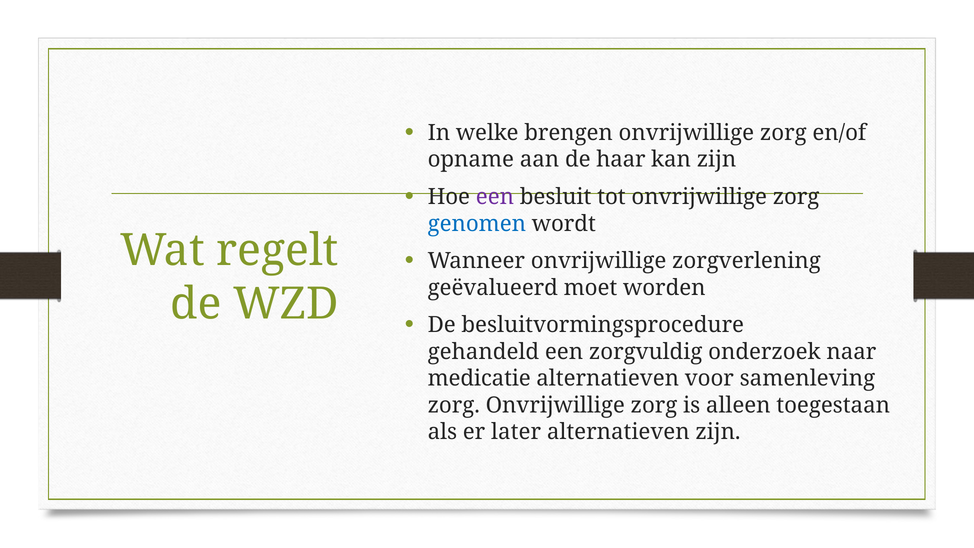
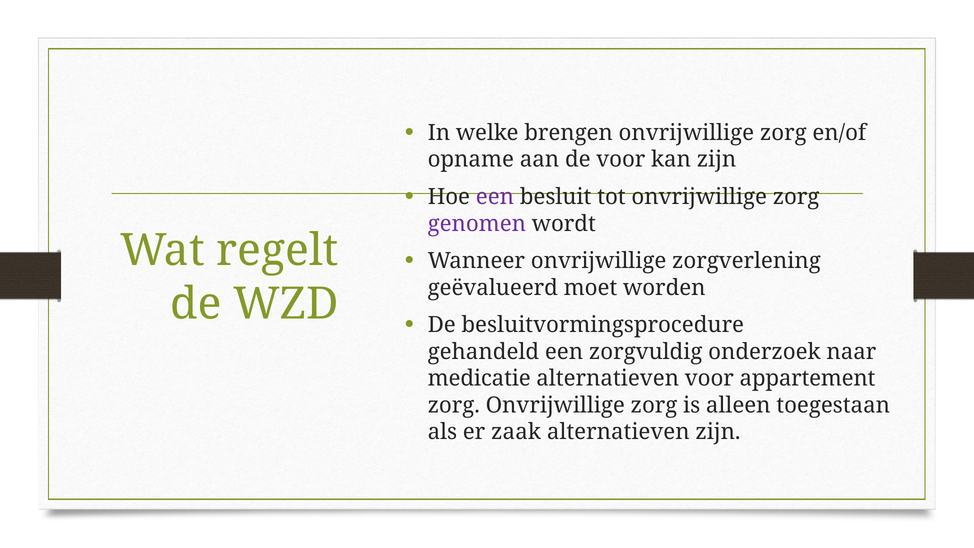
de haar: haar -> voor
genomen colour: blue -> purple
samenleving: samenleving -> appartement
later: later -> zaak
